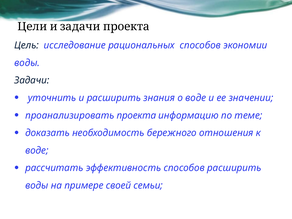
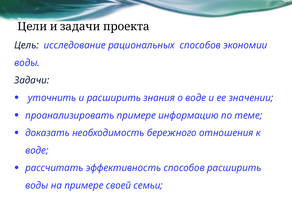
проанализировать проекта: проекта -> примере
